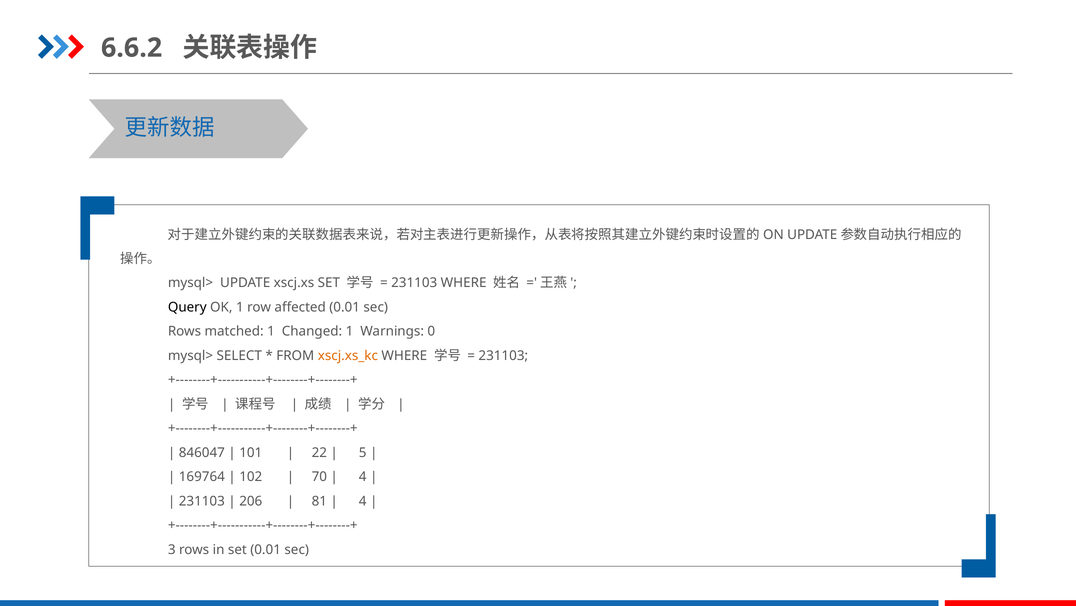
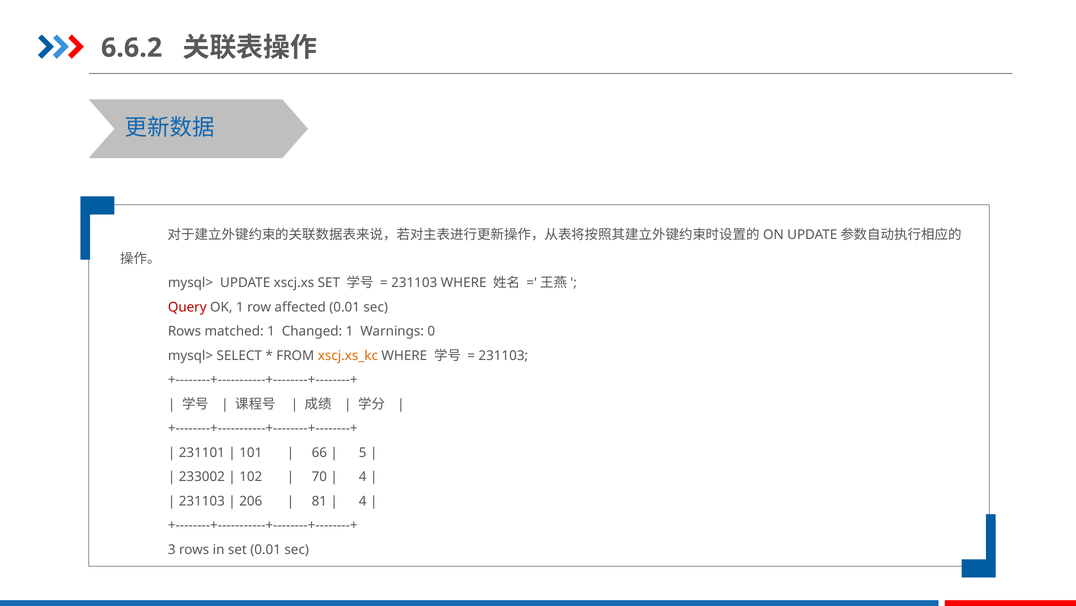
Query colour: black -> red
846047: 846047 -> 231101
22: 22 -> 66
169764: 169764 -> 233002
